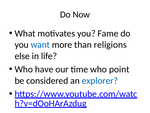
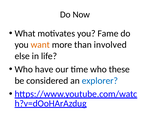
want colour: blue -> orange
religions: religions -> involved
point: point -> these
